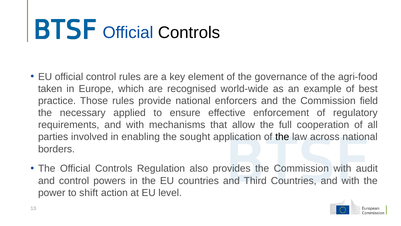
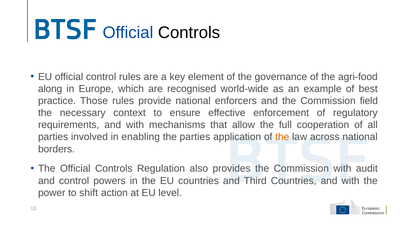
taken: taken -> along
applied: applied -> context
the sought: sought -> parties
the at (282, 137) colour: black -> orange
